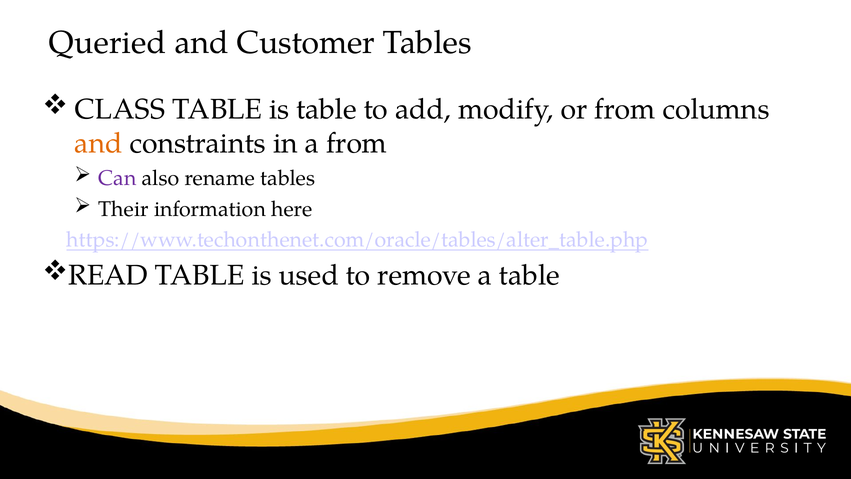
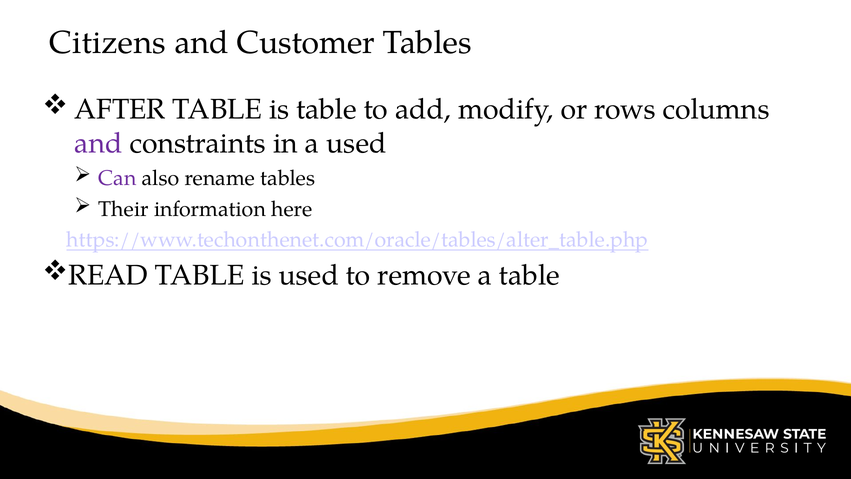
Queried: Queried -> Citizens
CLASS: CLASS -> AFTER
or from: from -> rows
and at (98, 143) colour: orange -> purple
a from: from -> used
